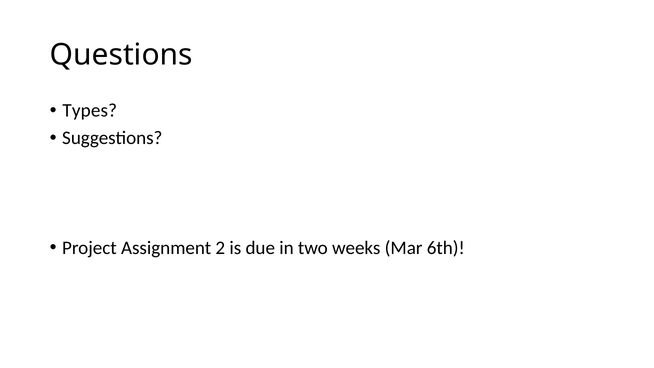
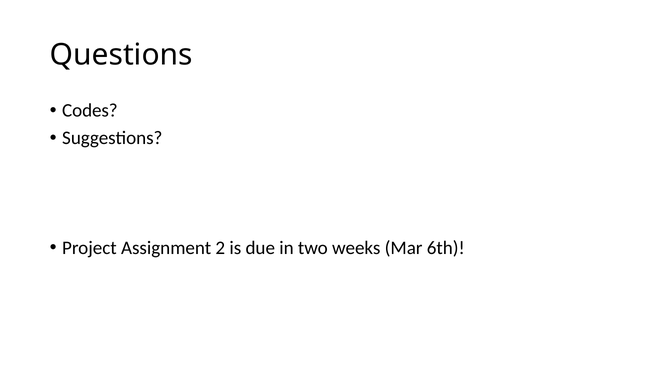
Types: Types -> Codes
